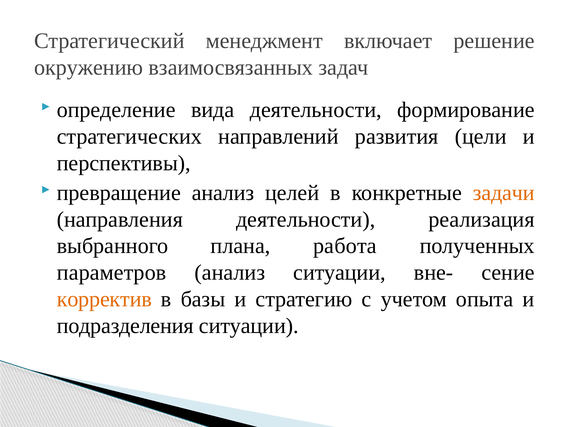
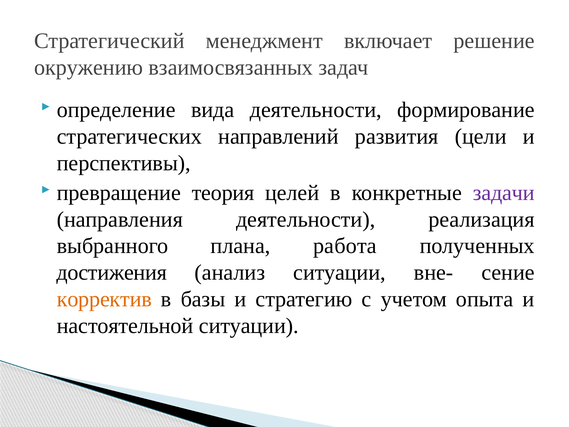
превращение анализ: анализ -> теория
задачи colour: orange -> purple
параметров: параметров -> достижения
подразделения: подразделения -> настоятельной
